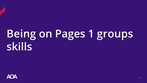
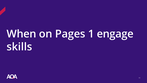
Being: Being -> When
groups: groups -> engage
